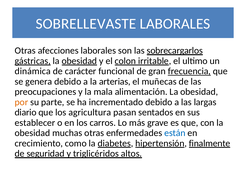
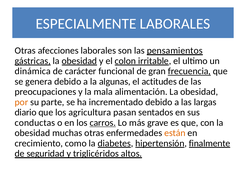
SOBRELLEVASTE: SOBRELLEVASTE -> ESPECIALMENTE
sobrecargarlos: sobrecargarlos -> pensamientos
arterias: arterias -> algunas
muñecas: muñecas -> actitudes
establecer: establecer -> conductas
carros underline: none -> present
están colour: blue -> orange
